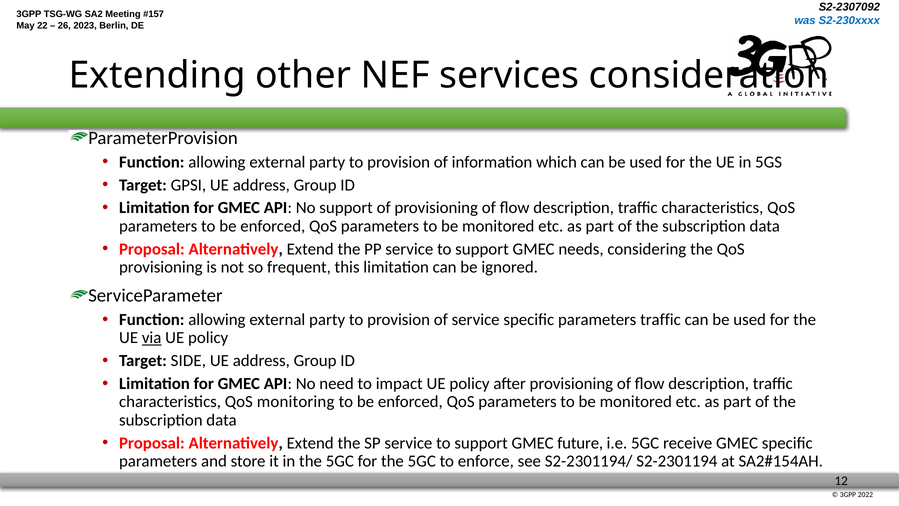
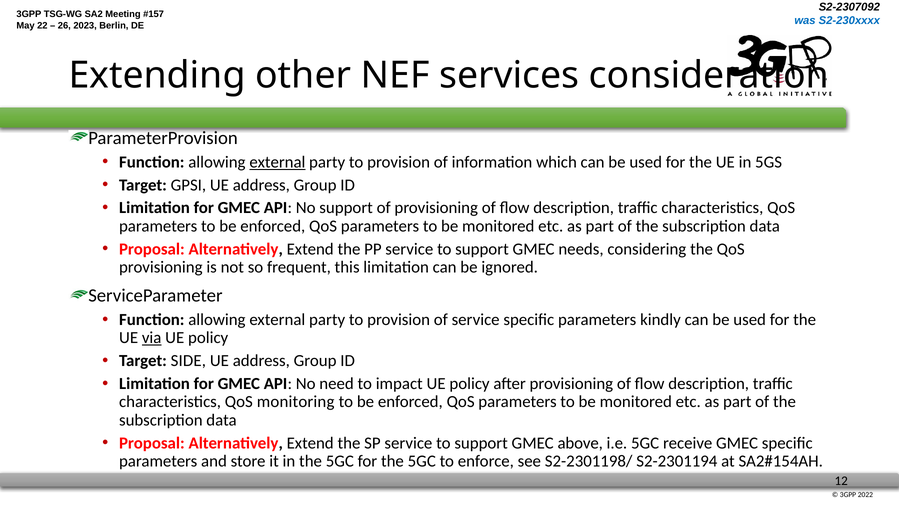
external at (277, 162) underline: none -> present
parameters traffic: traffic -> kindly
future: future -> above
S2-2301194/: S2-2301194/ -> S2-2301198/
